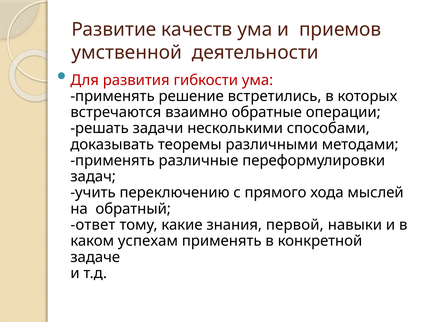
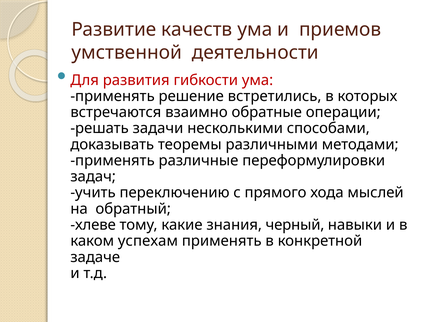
ответ: ответ -> хлеве
первой: первой -> черный
